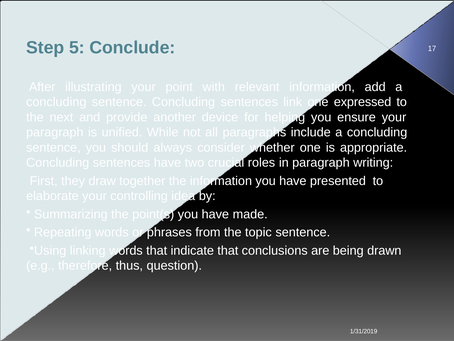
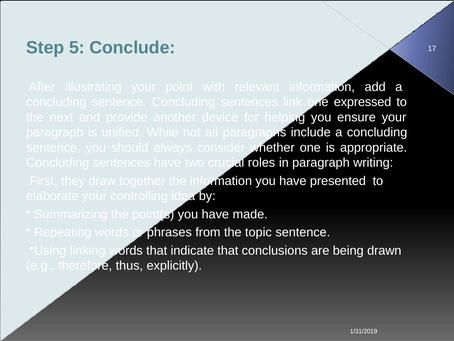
question: question -> explicitly
